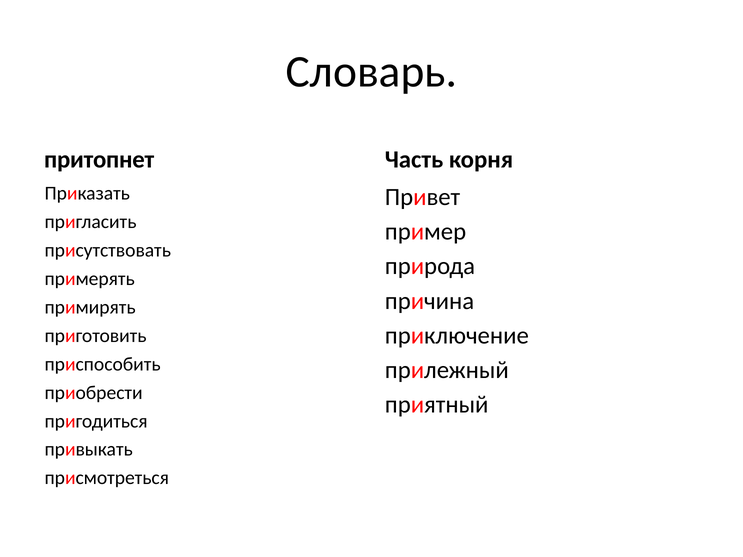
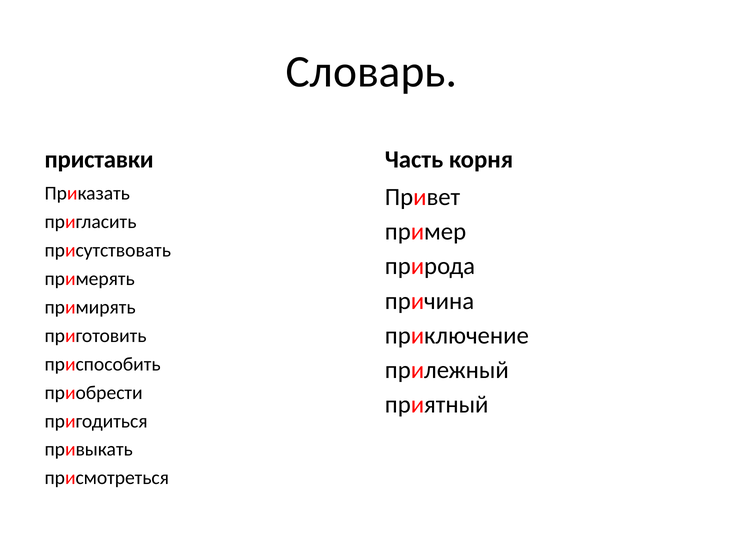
притопнет: притопнет -> приставки
